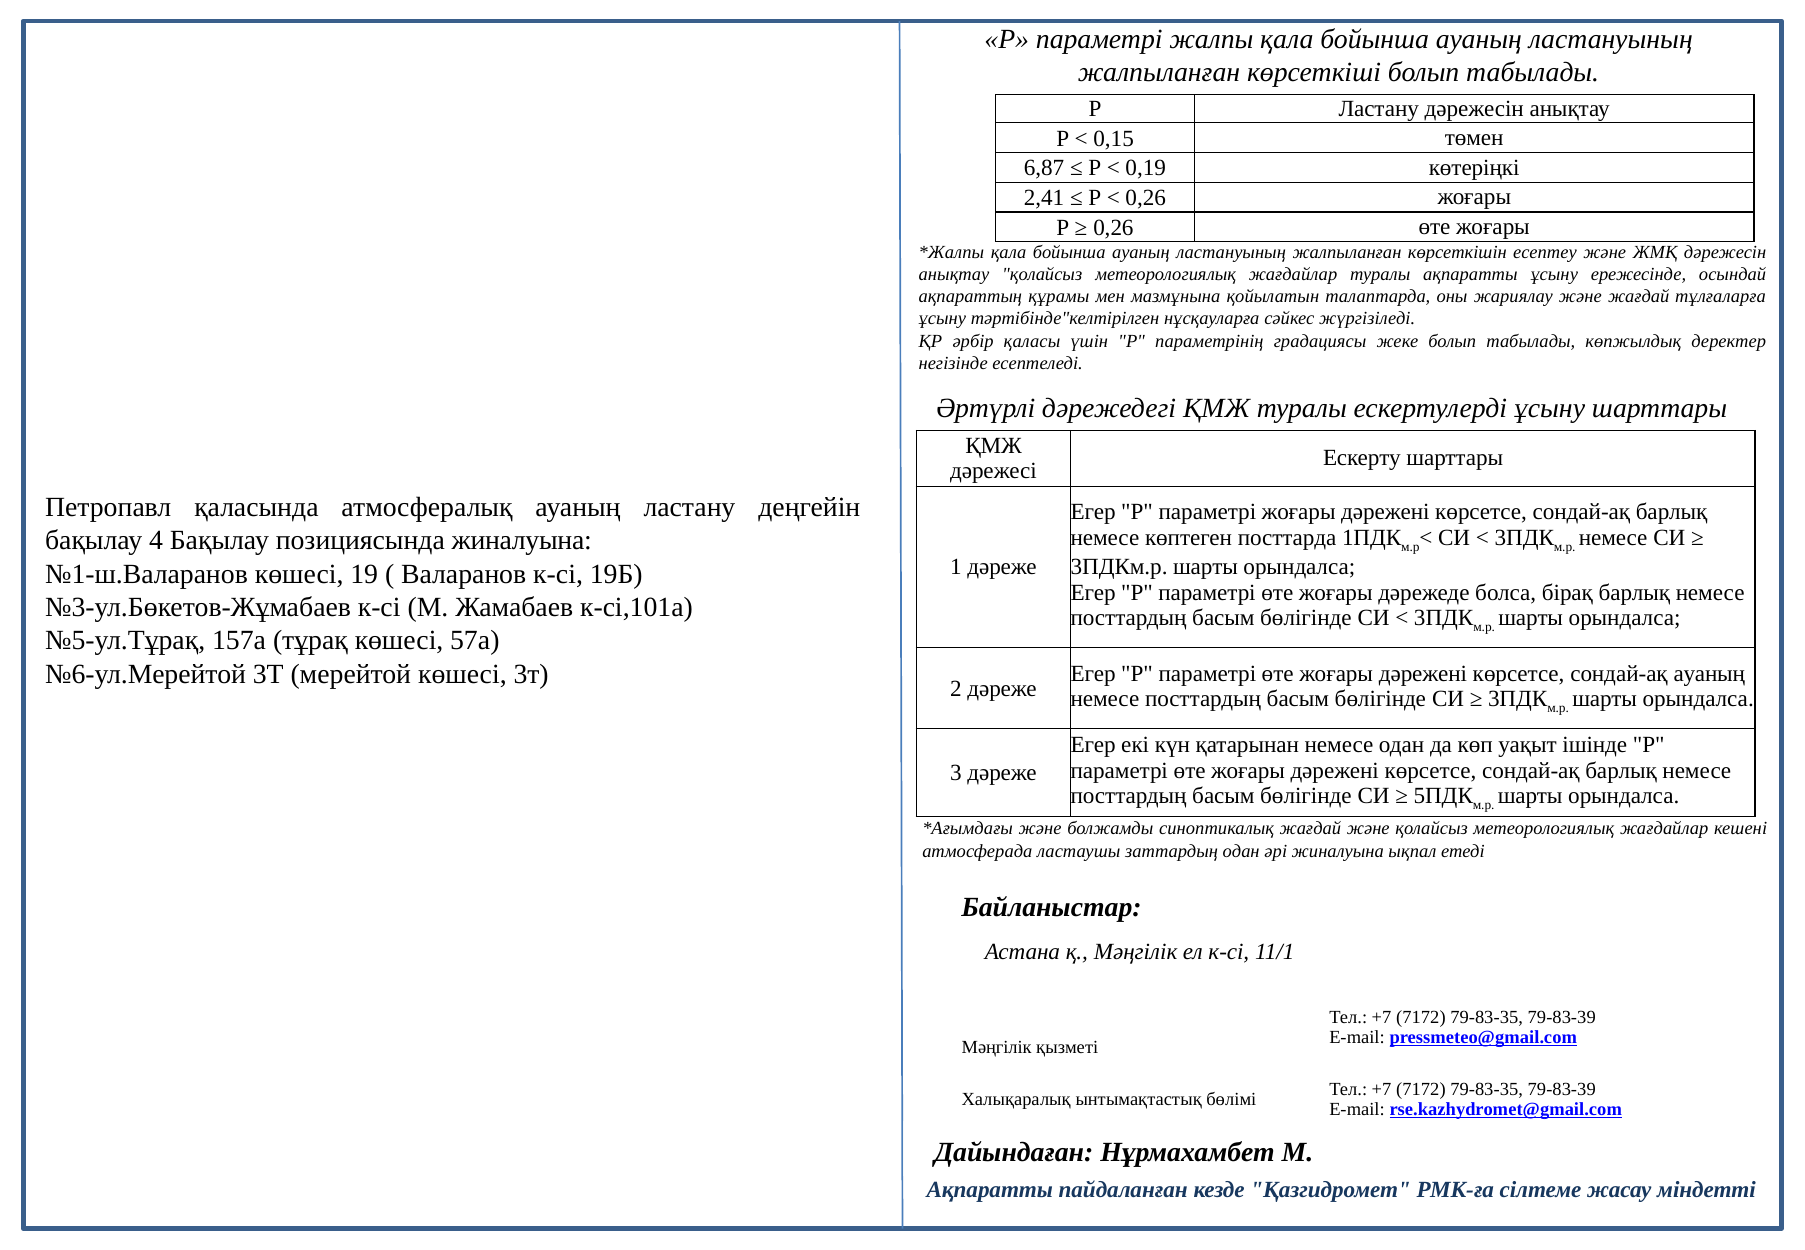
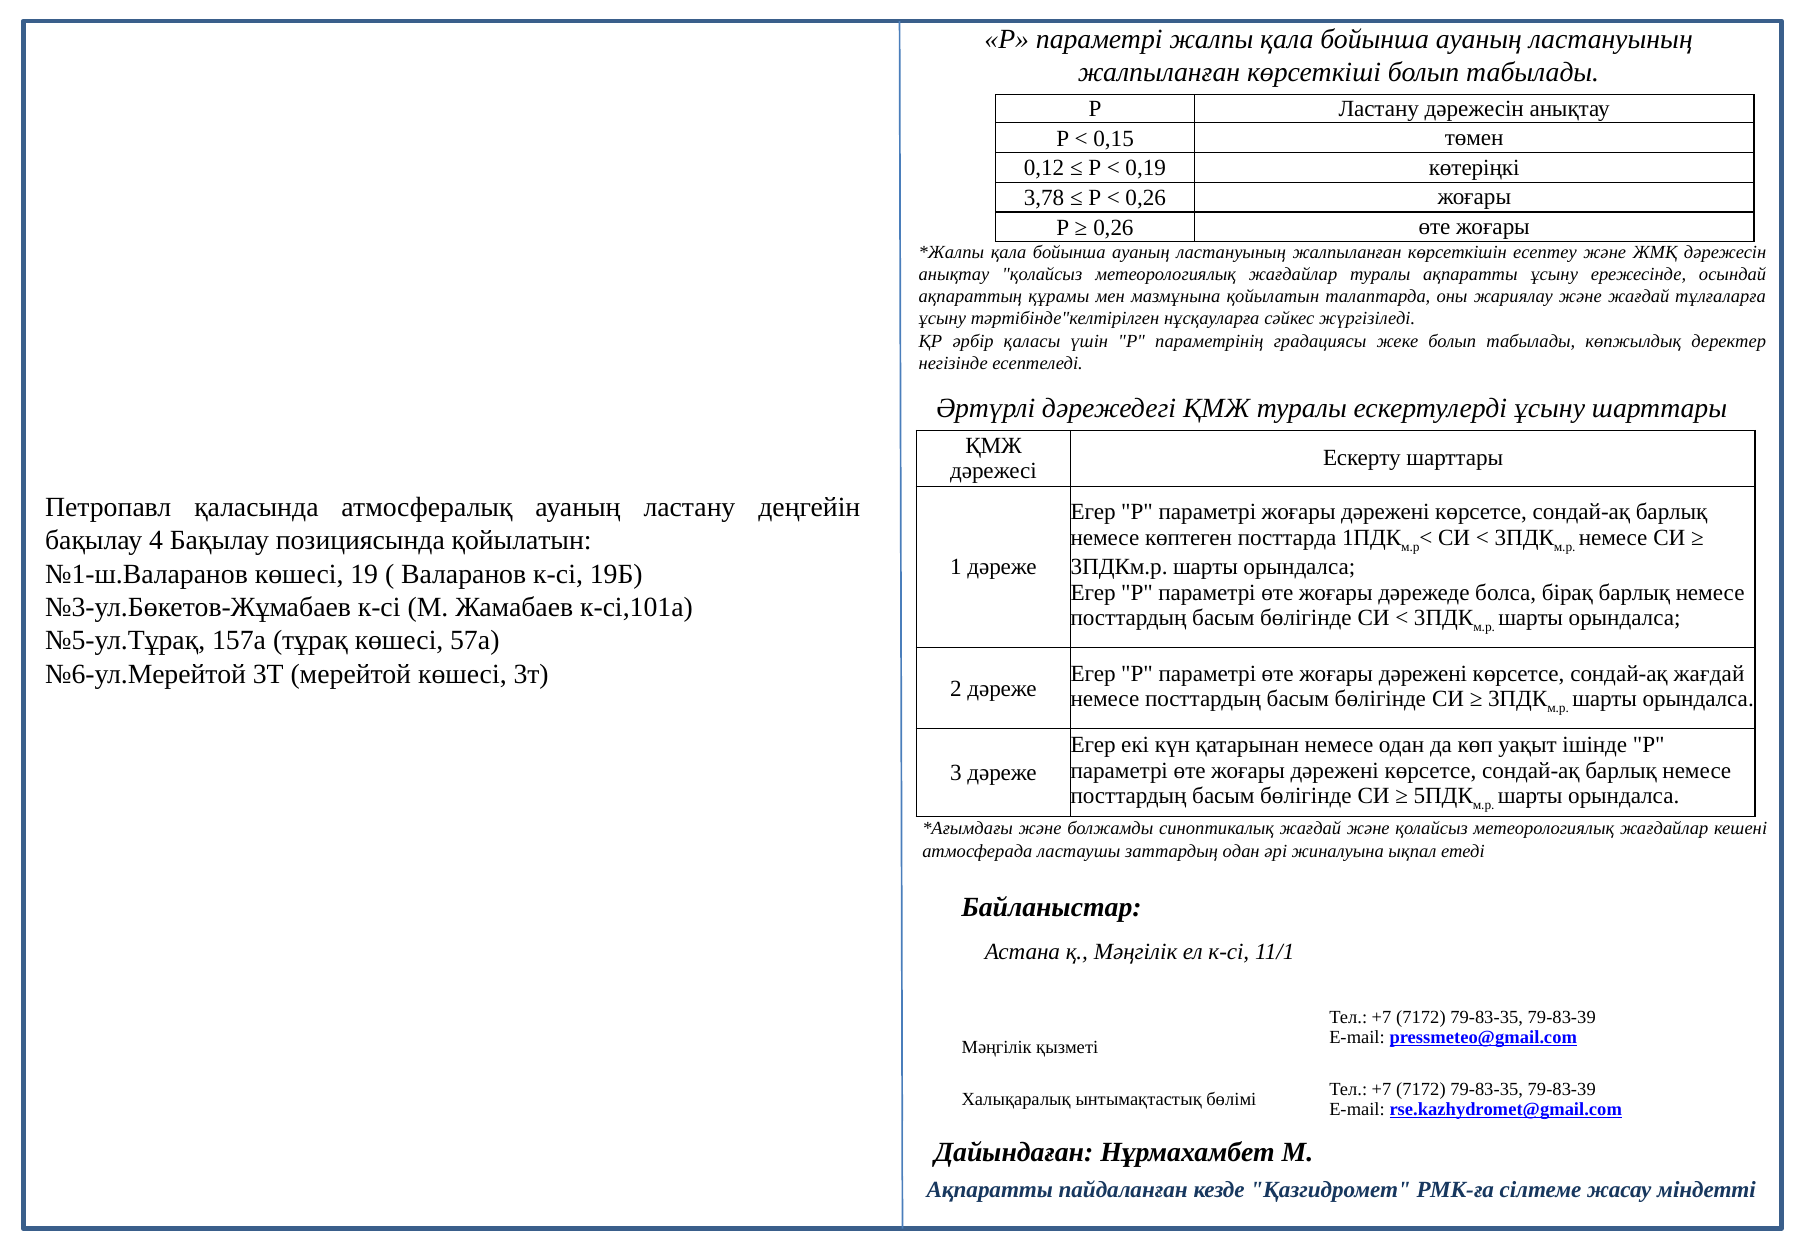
6,87: 6,87 -> 0,12
2,41: 2,41 -> 3,78
позициясында жиналуына: жиналуына -> қойылатын
сондай-ақ ауаның: ауаның -> жағдай
